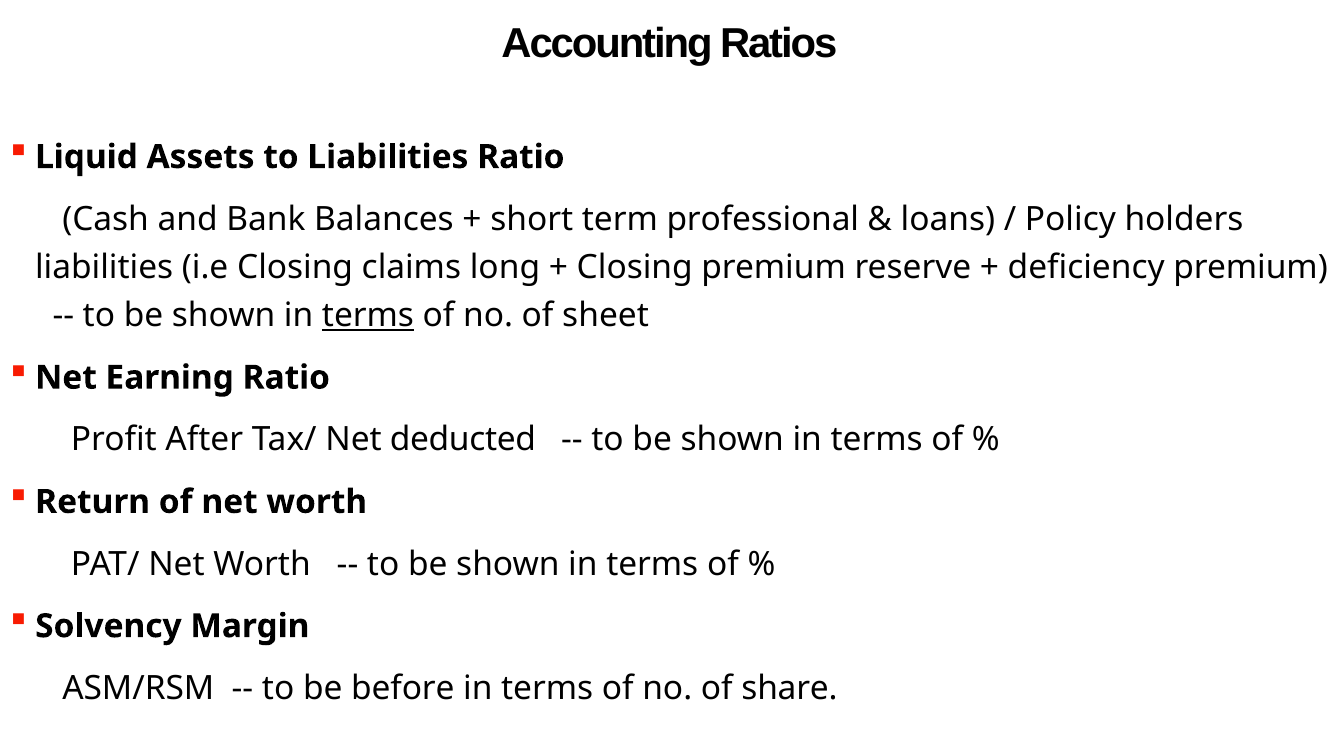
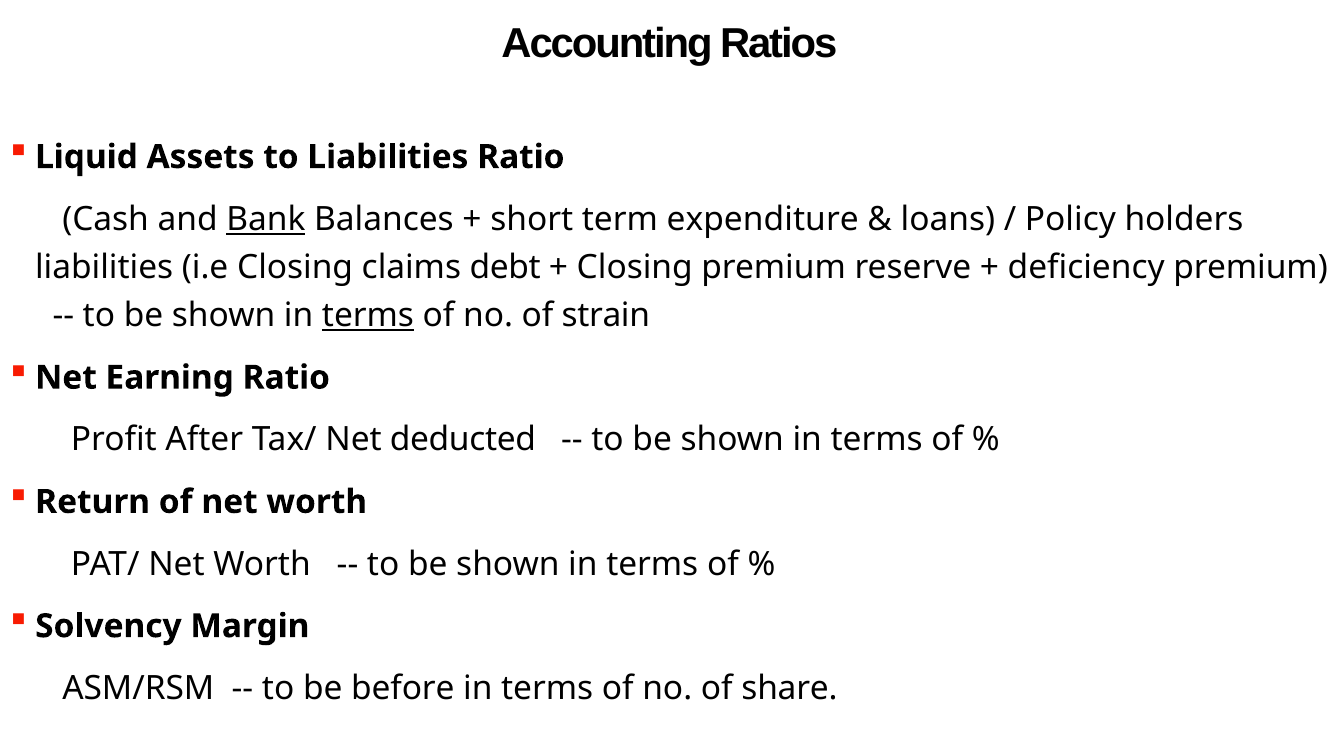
Bank underline: none -> present
professional: professional -> expenditure
long: long -> debt
sheet: sheet -> strain
